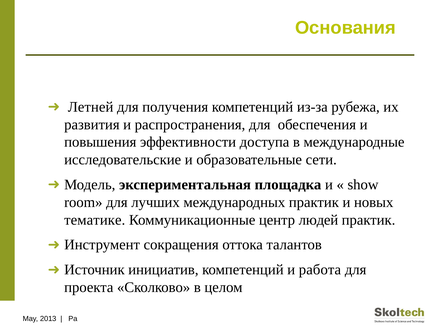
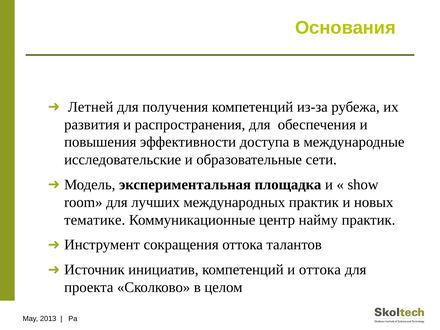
людей: людей -> найму
и работа: работа -> оттока
